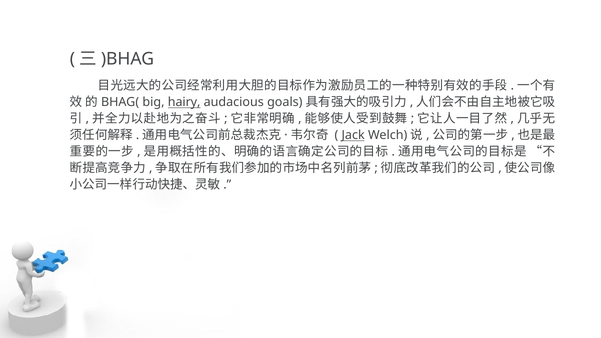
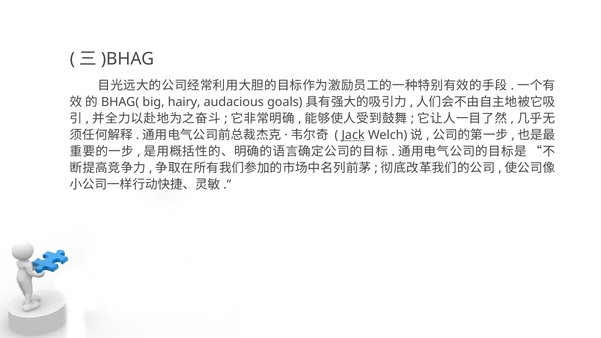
hairy underline: present -> none
